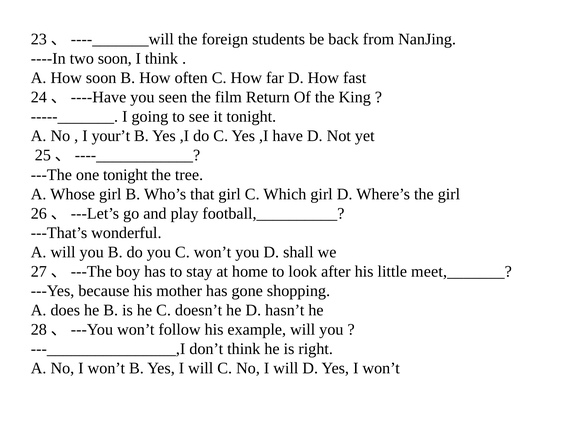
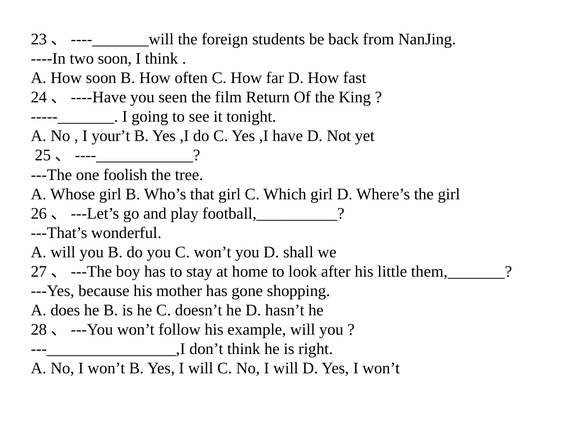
one tonight: tonight -> foolish
meet,_______: meet,_______ -> them,_______
